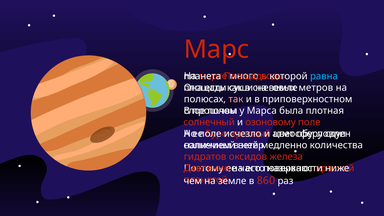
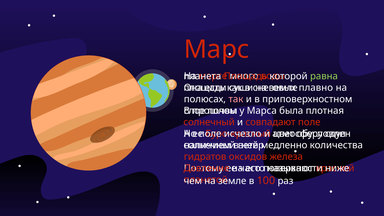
равна colour: light blue -> light green
метров: метров -> плавно
озоновому: озоновому -> совпадают
860: 860 -> 100
